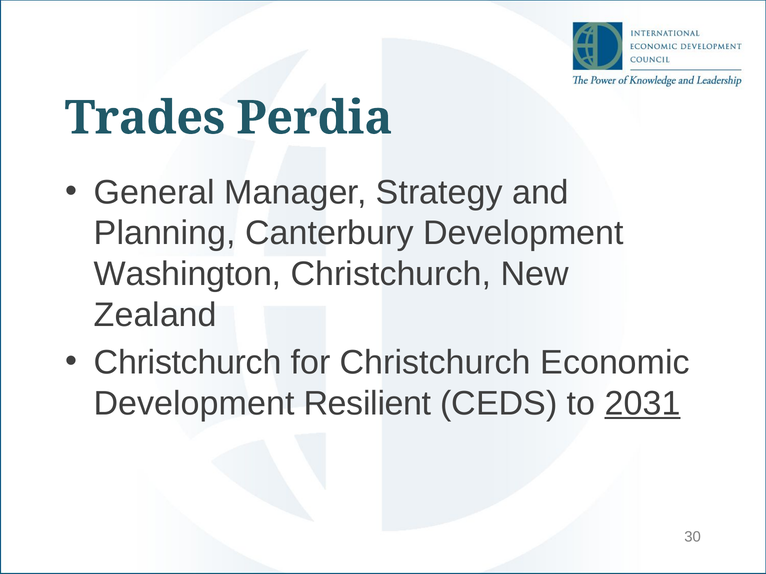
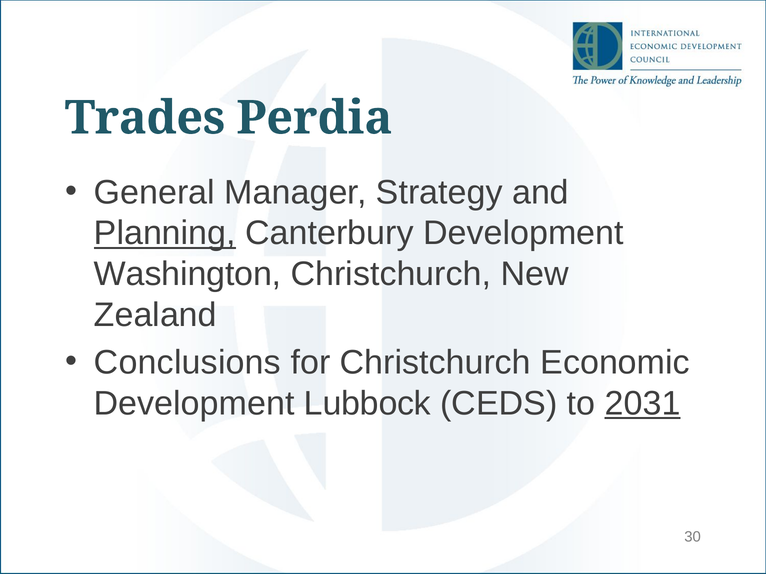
Planning underline: none -> present
Christchurch at (188, 363): Christchurch -> Conclusions
Resilient: Resilient -> Lubbock
